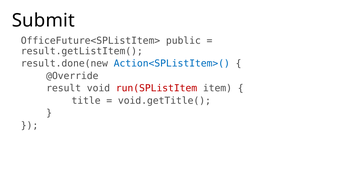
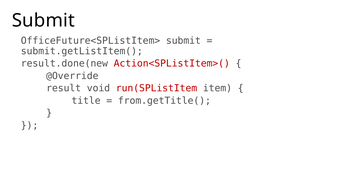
OfficeFuture<SPListItem> public: public -> submit
result.getListItem(: result.getListItem( -> submit.getListItem(
Action<SPListItem>( colour: blue -> red
void.getTitle(: void.getTitle( -> from.getTitle(
